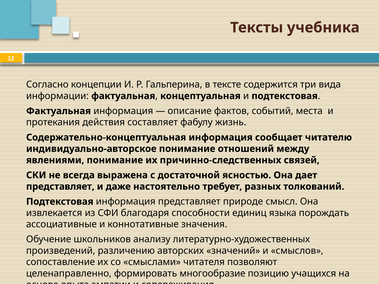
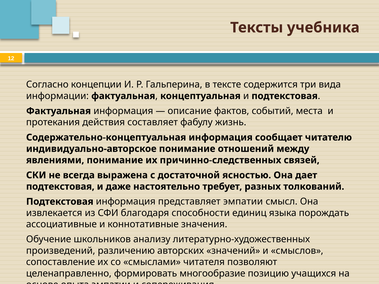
представляет at (60, 187): представляет -> подтекстовая
представляет природе: природе -> эмпатии
